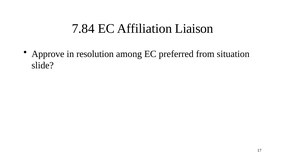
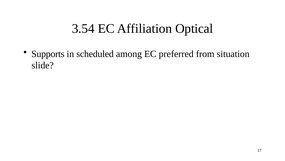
7.84: 7.84 -> 3.54
Liaison: Liaison -> Optical
Approve: Approve -> Supports
resolution: resolution -> scheduled
